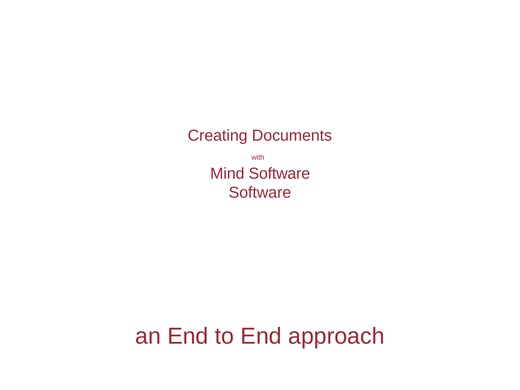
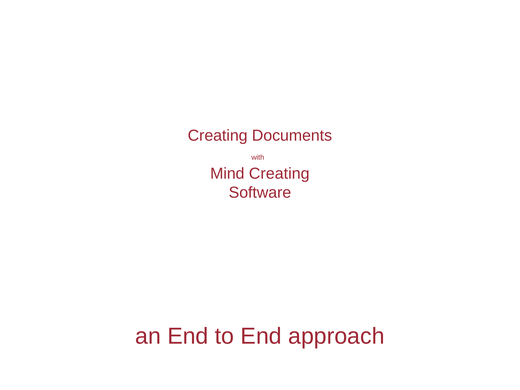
Mind Software: Software -> Creating
